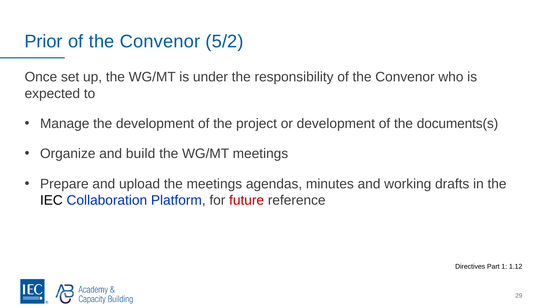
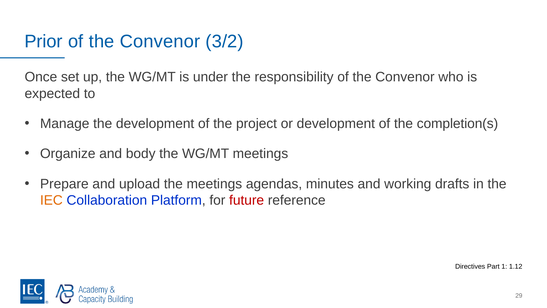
5/2: 5/2 -> 3/2
documents(s: documents(s -> completion(s
build: build -> body
IEC colour: black -> orange
